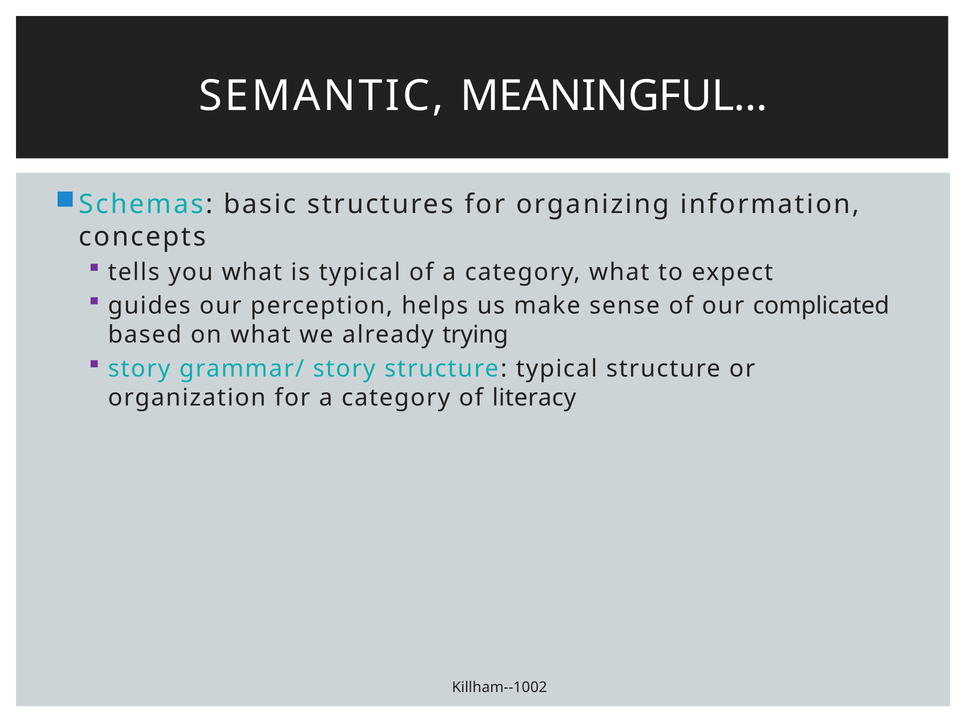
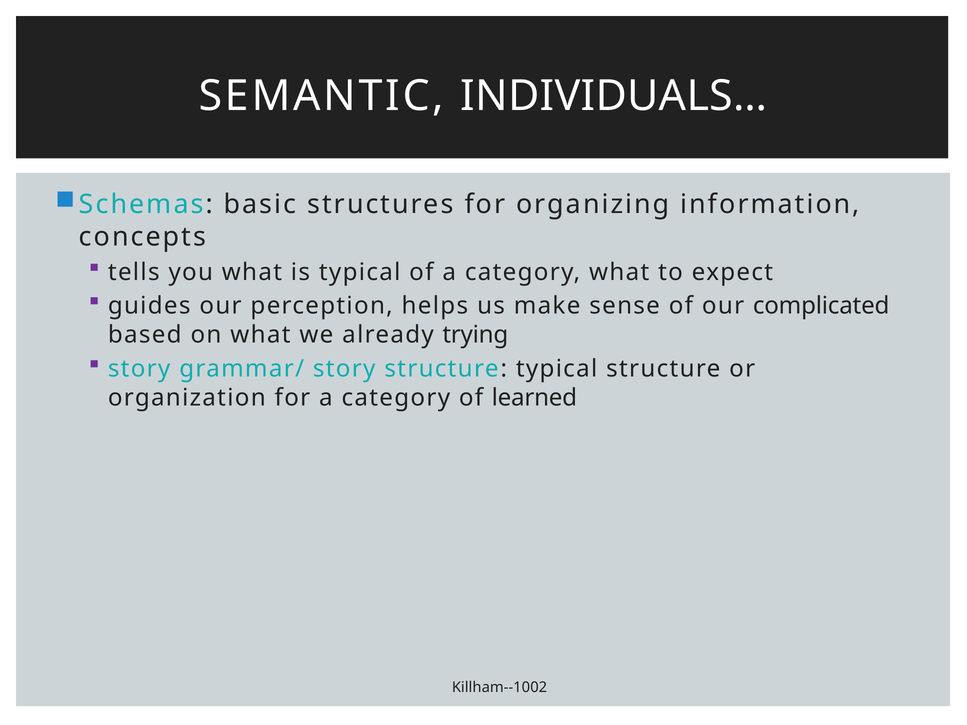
MEANINGFUL…: MEANINGFUL… -> INDIVIDUALS…
literacy: literacy -> learned
